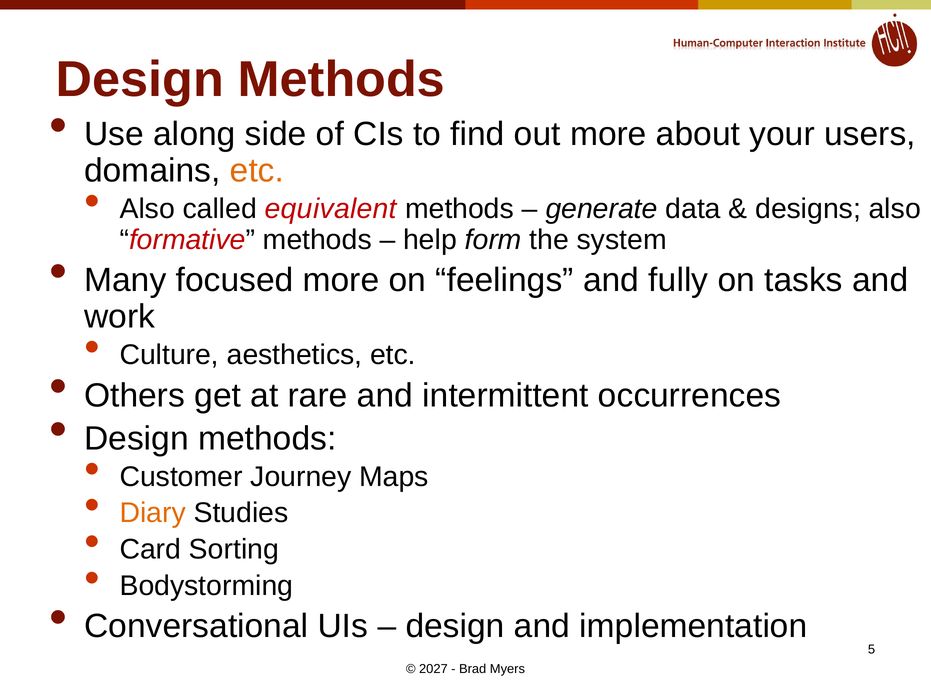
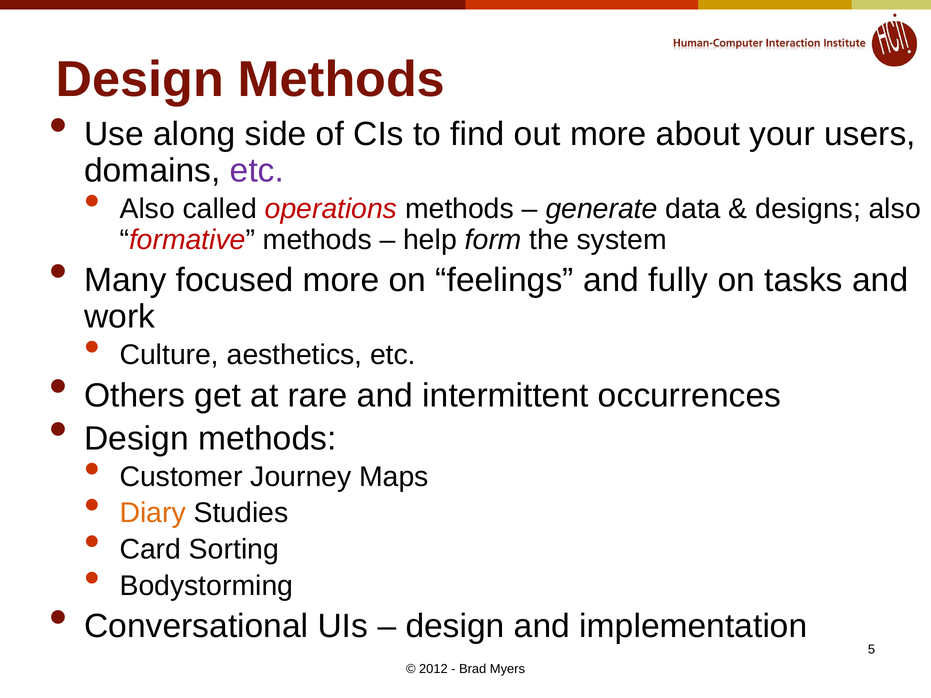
etc at (257, 171) colour: orange -> purple
equivalent: equivalent -> operations
2027: 2027 -> 2012
